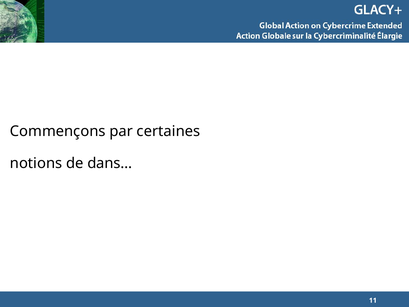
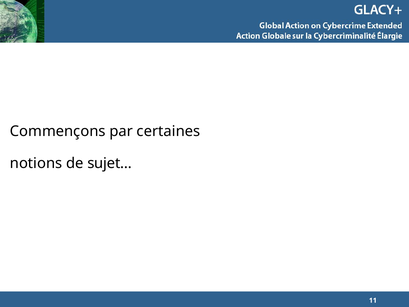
dans…: dans… -> sujet…
